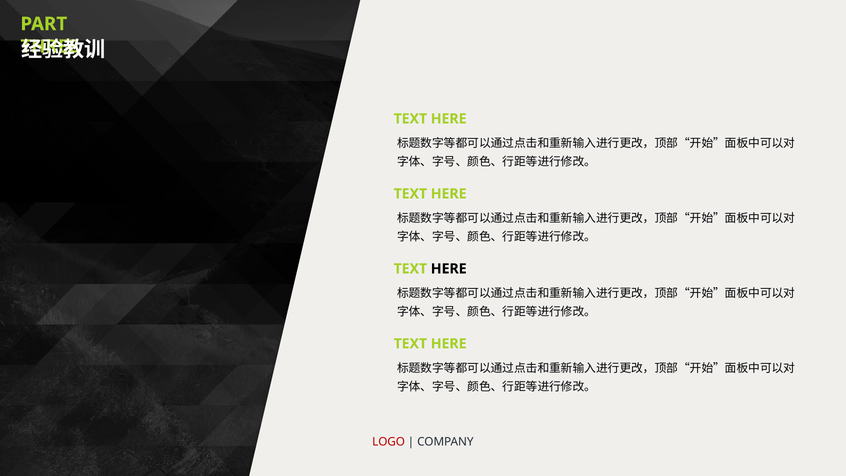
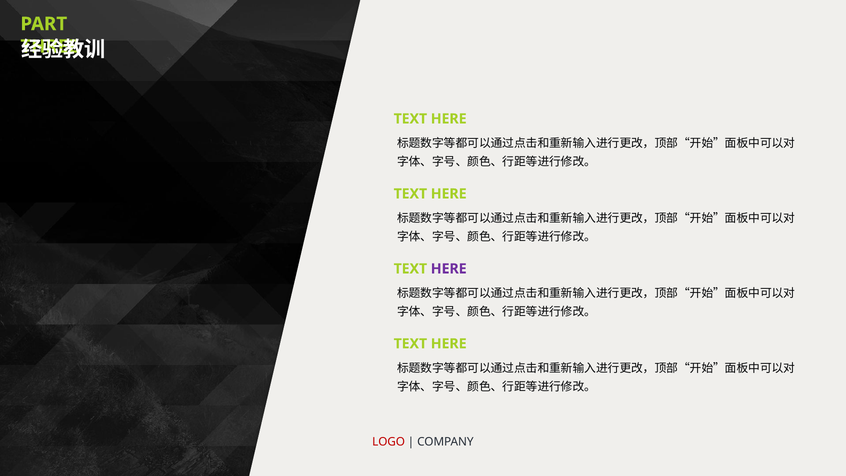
HERE at (449, 269) colour: black -> purple
